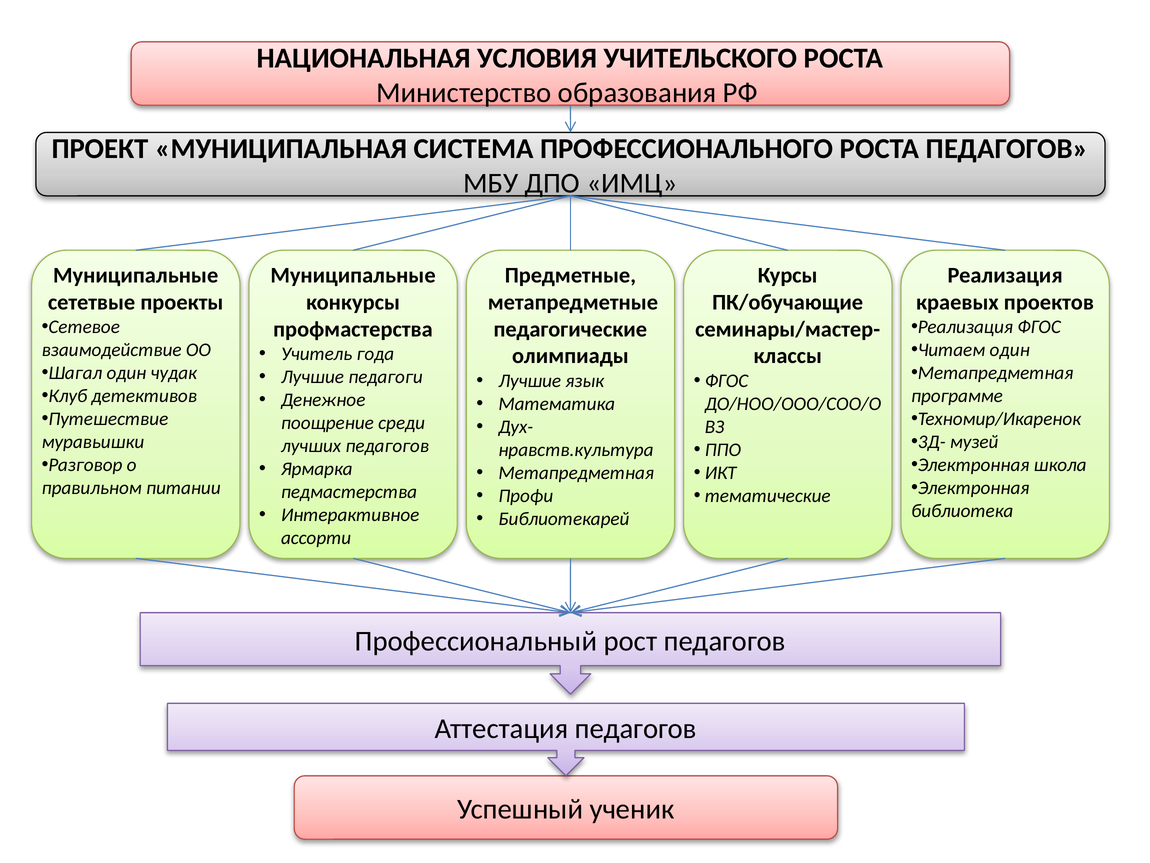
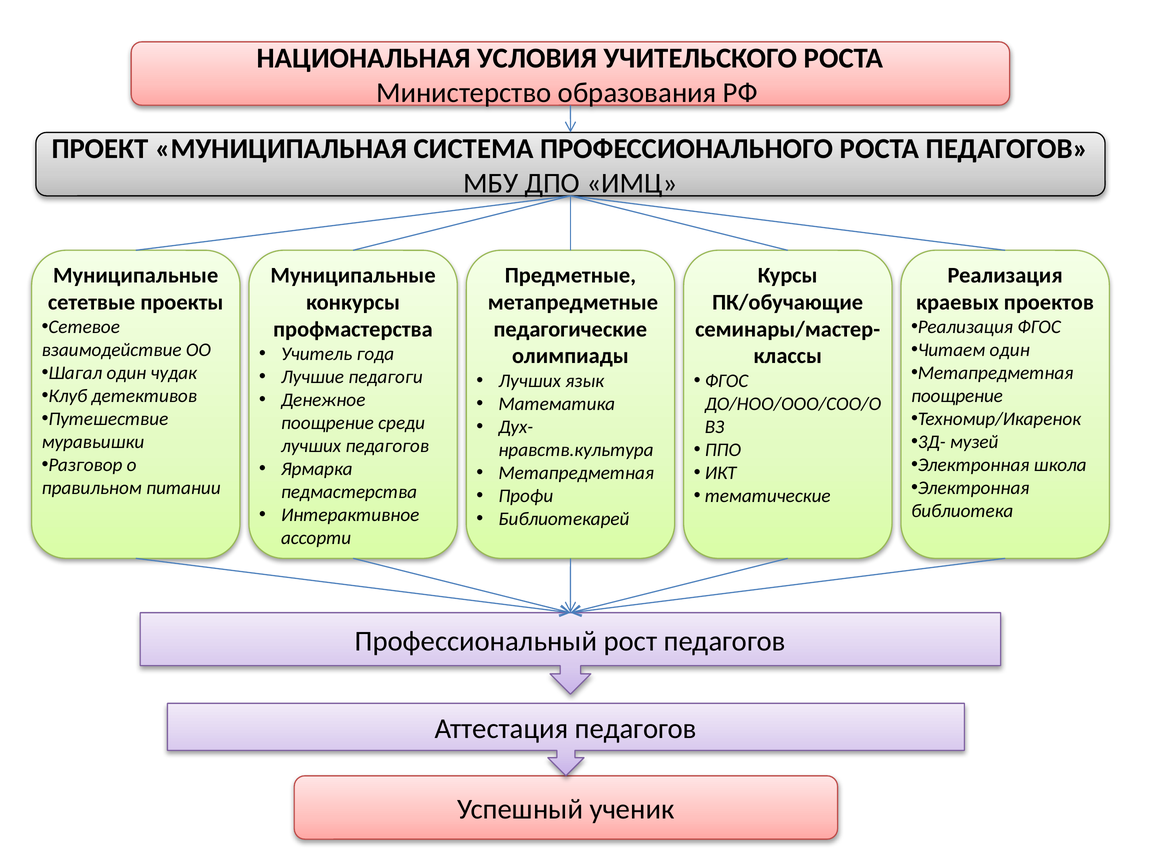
Лучшие at (530, 381): Лучшие -> Лучших
программе at (957, 396): программе -> поощрение
